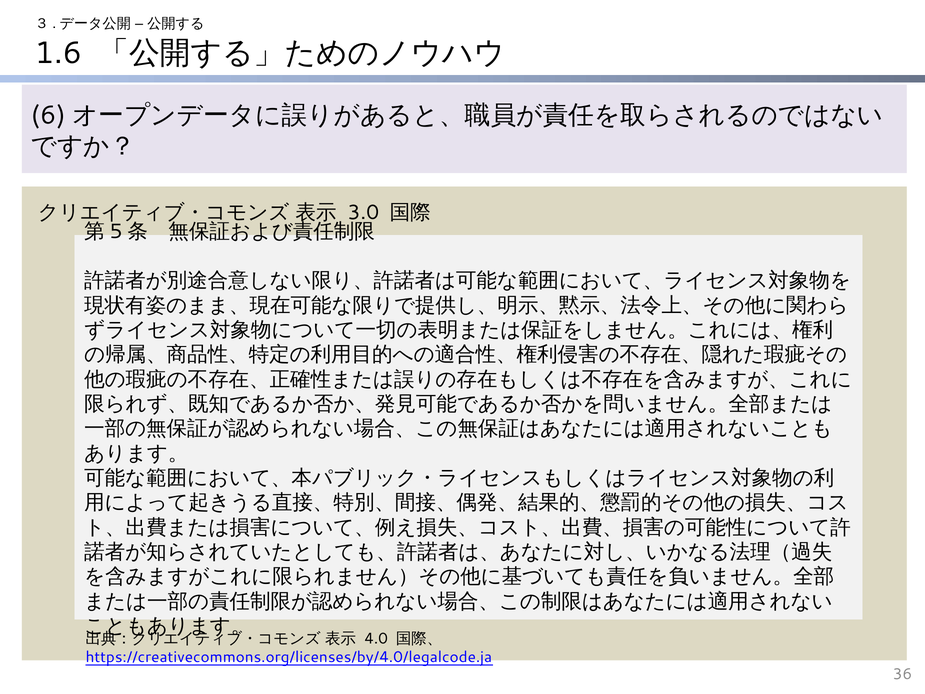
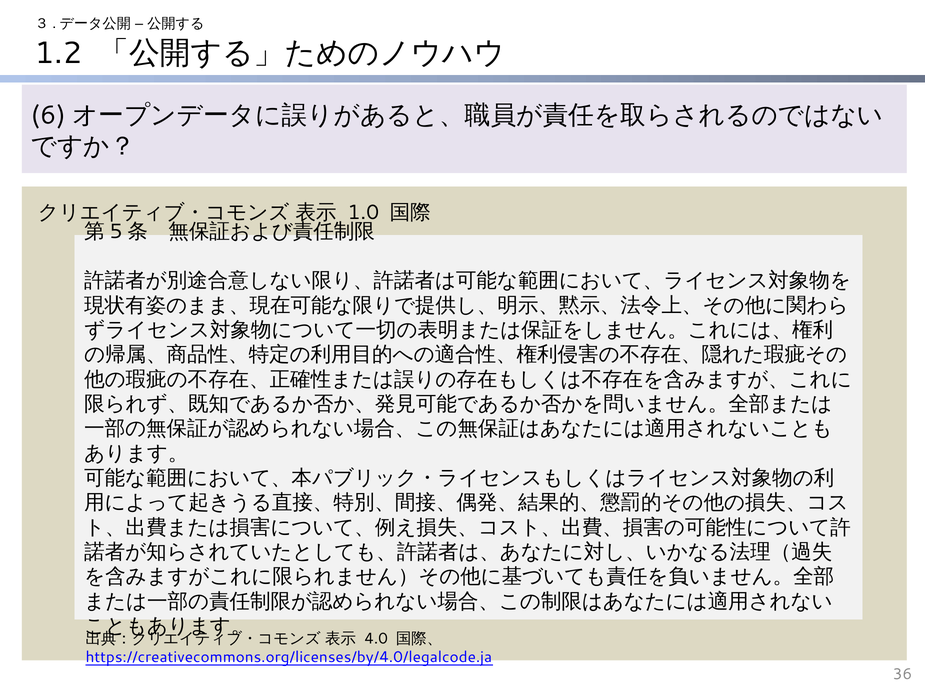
1.6: 1.6 -> 1.2
3.0: 3.0 -> 1.0
